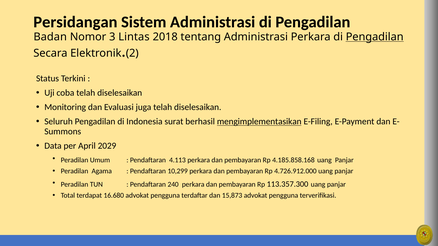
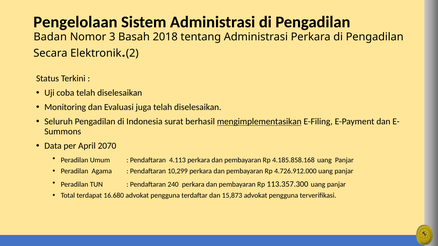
Persidangan: Persidangan -> Pengelolaan
Lintas: Lintas -> Basah
Pengadilan at (375, 37) underline: present -> none
2029: 2029 -> 2070
